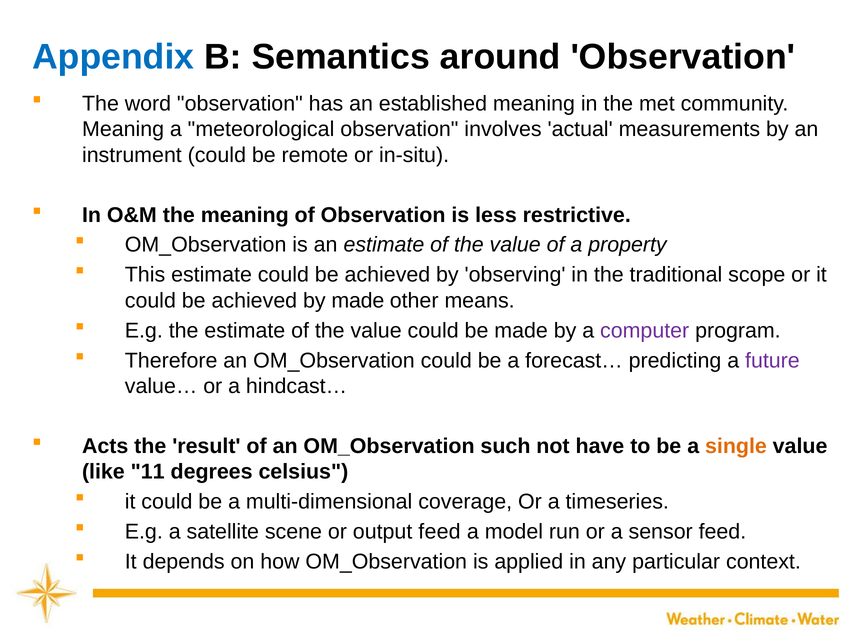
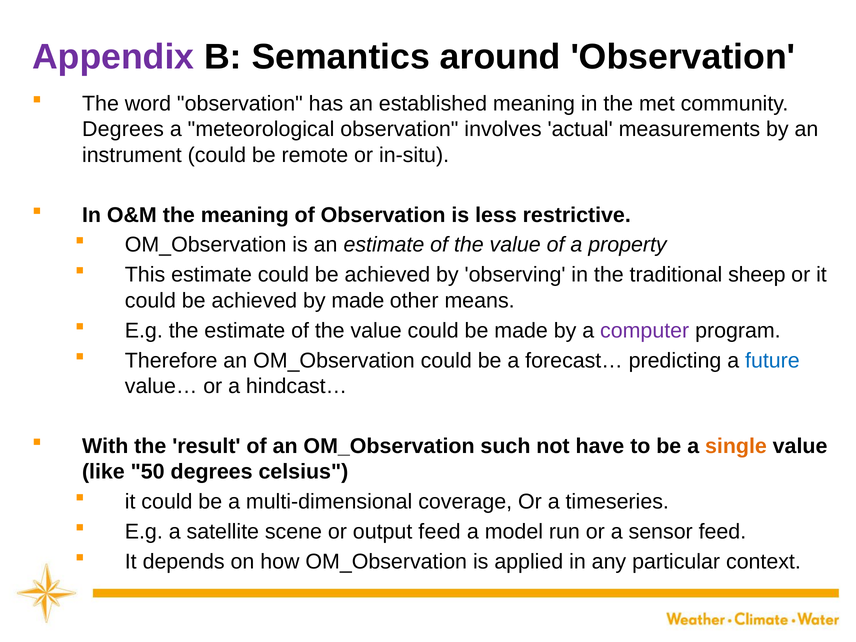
Appendix colour: blue -> purple
Meaning at (123, 129): Meaning -> Degrees
scope: scope -> sheep
future colour: purple -> blue
Acts: Acts -> With
11: 11 -> 50
